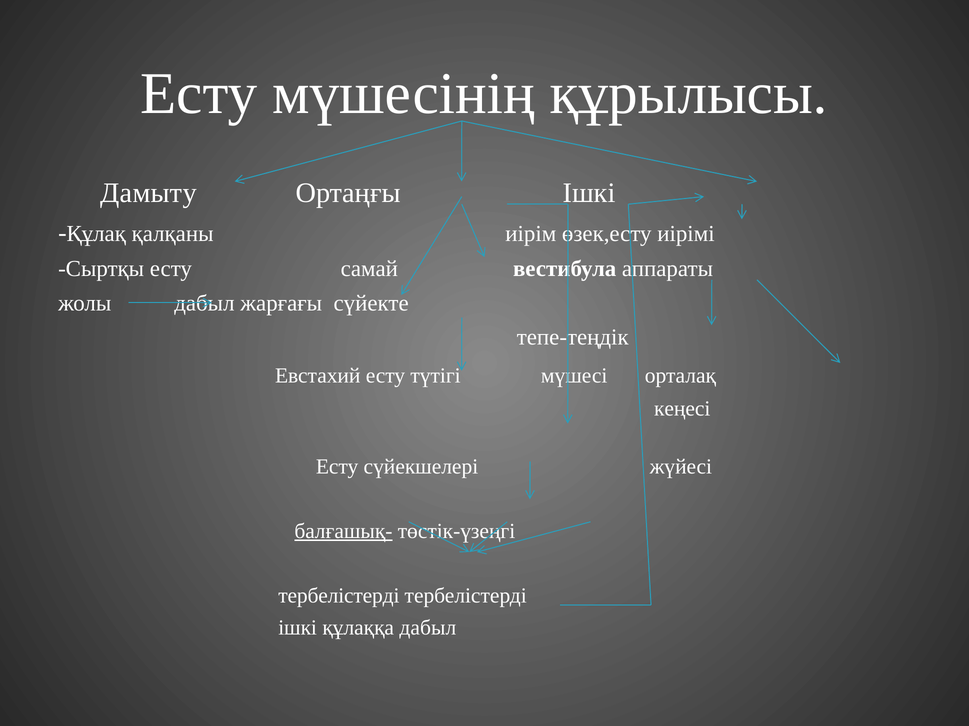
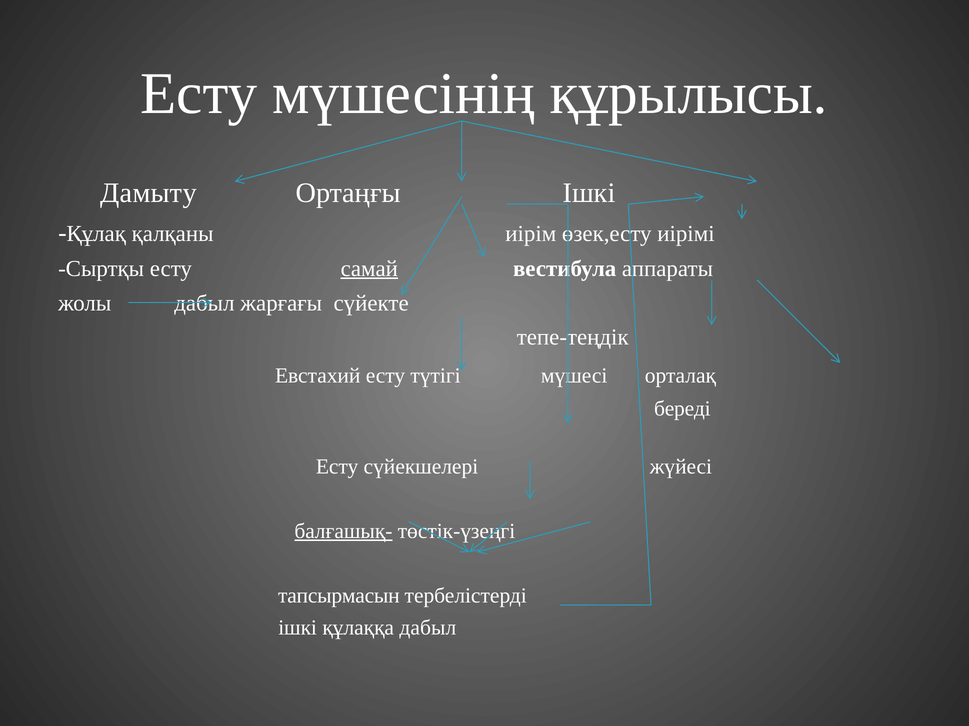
самай underline: none -> present
кеңесі: кеңесі -> береді
тербелістерді at (339, 596): тербелістерді -> тапсырмасын
